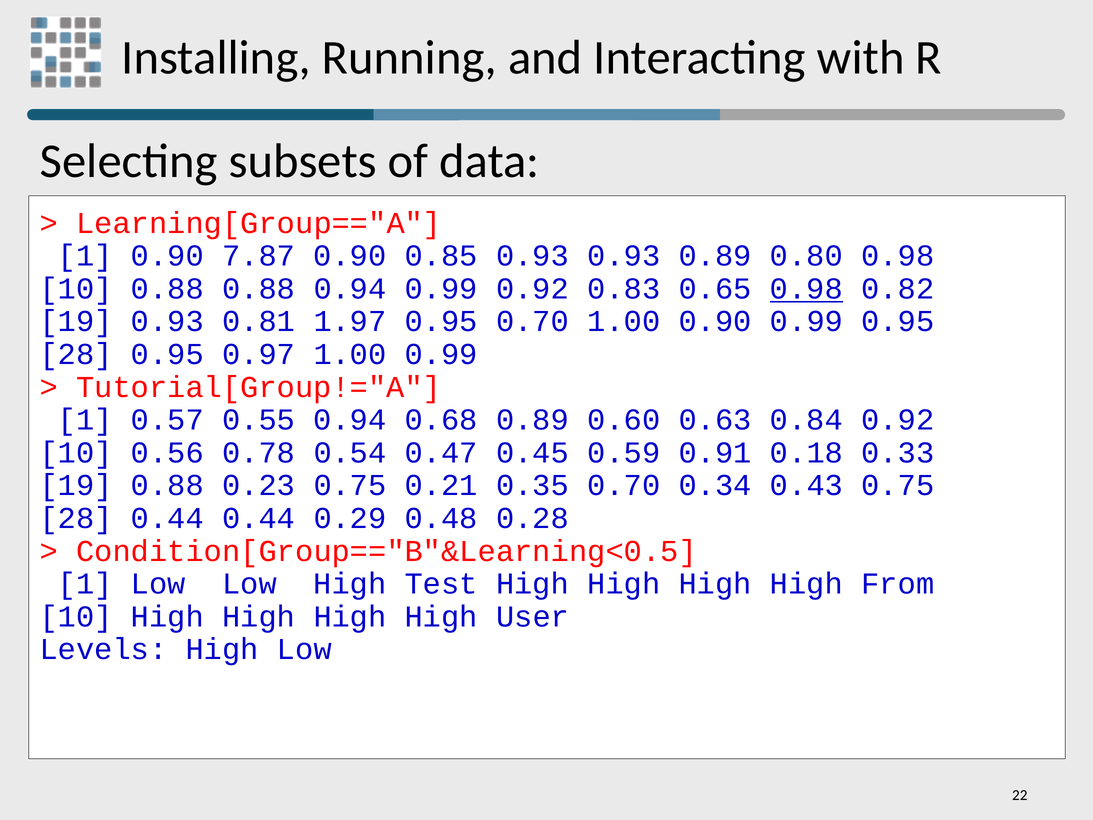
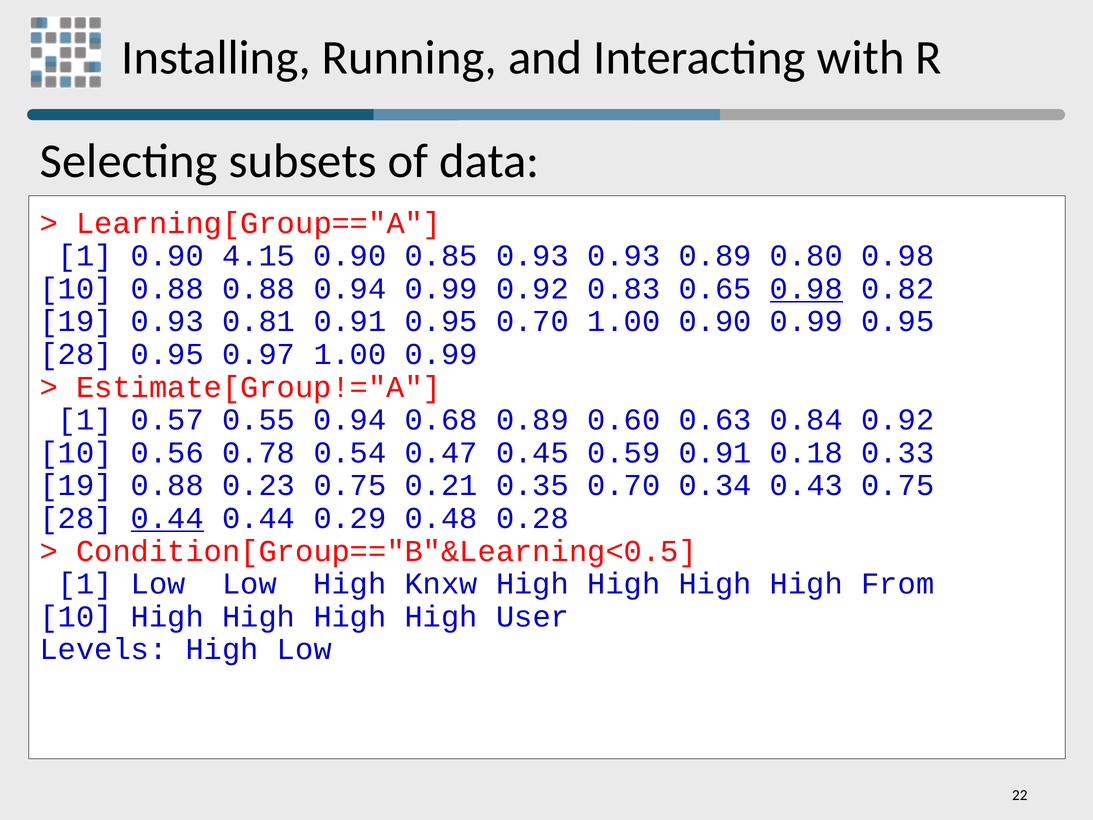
7.87: 7.87 -> 4.15
0.81 1.97: 1.97 -> 0.91
Tutorial[Group!="A: Tutorial[Group!="A -> Estimate[Group!="A
0.44 at (167, 518) underline: none -> present
Test: Test -> Knxw
